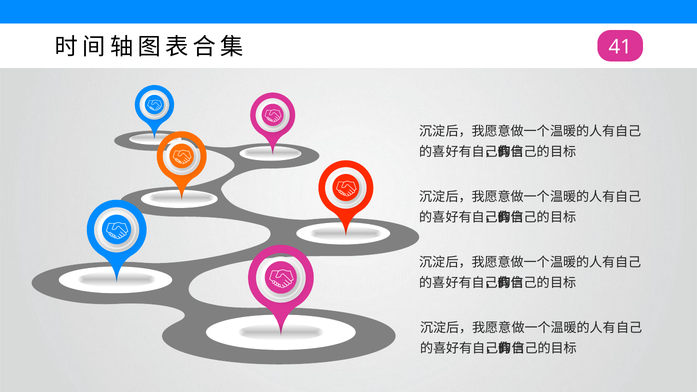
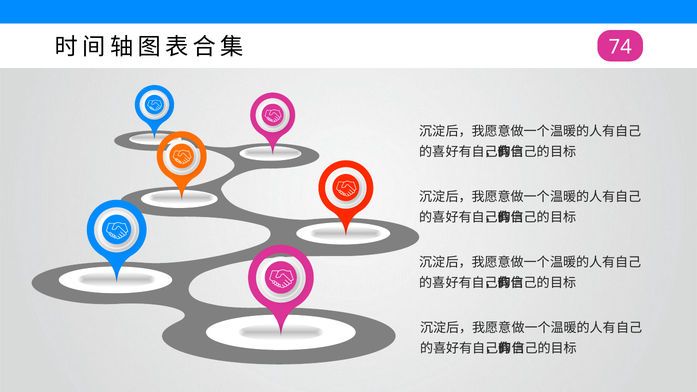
41: 41 -> 74
